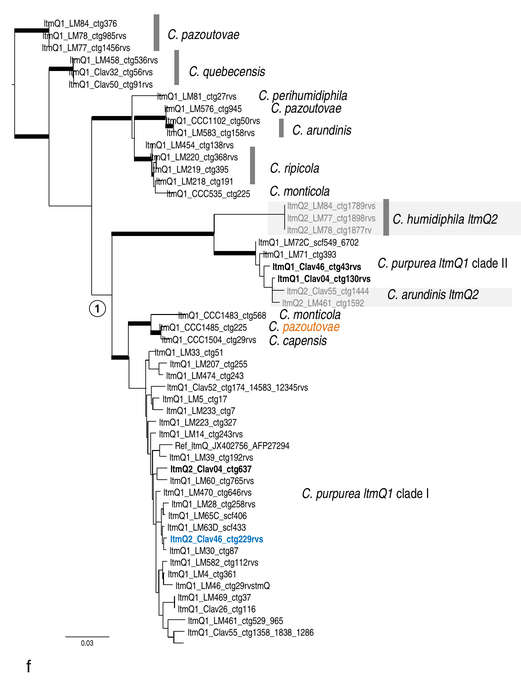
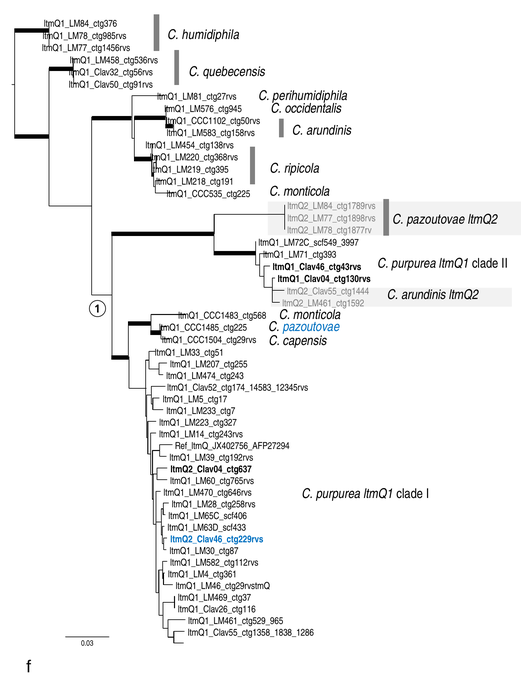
pazoutovae at (211, 35): pazoutovae -> humidiphila
pazoutovae at (313, 108): pazoutovae -> occidentalis
humidiphila at (436, 219): humidiphila -> pazoutovae
ltmQ1_LM72C_scf549_6702: ltmQ1_LM72C_scf549_6702 -> ltmQ1_LM72C_scf549_3997
pazoutovae at (311, 326) colour: orange -> blue
